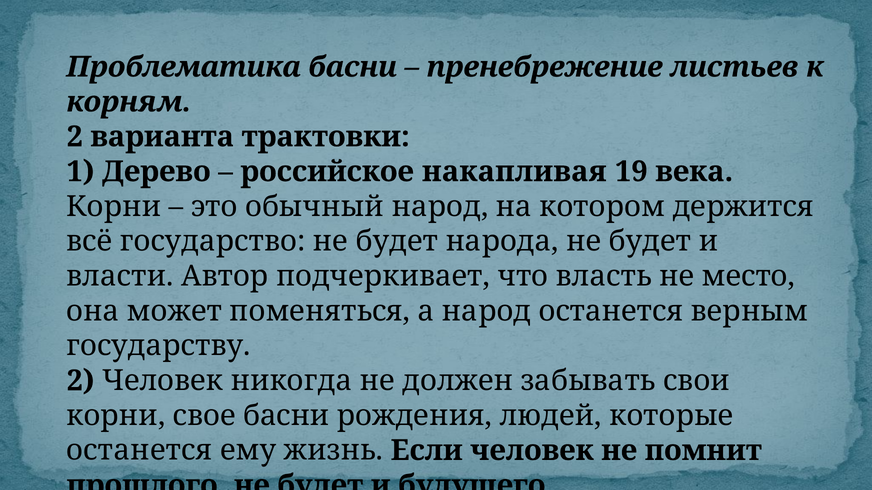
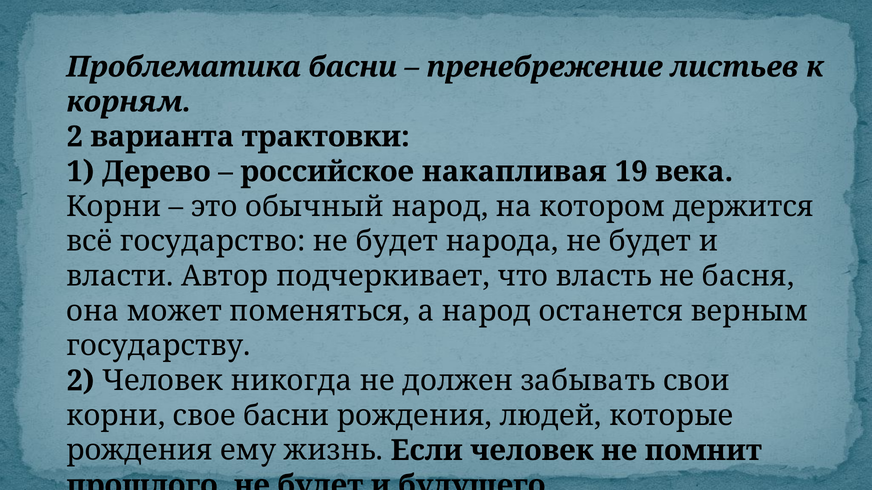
место: место -> басня
останется at (139, 451): останется -> рождения
